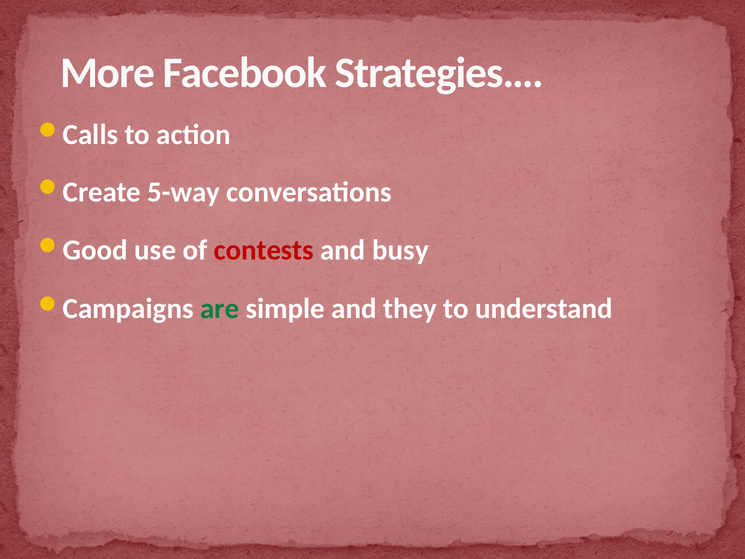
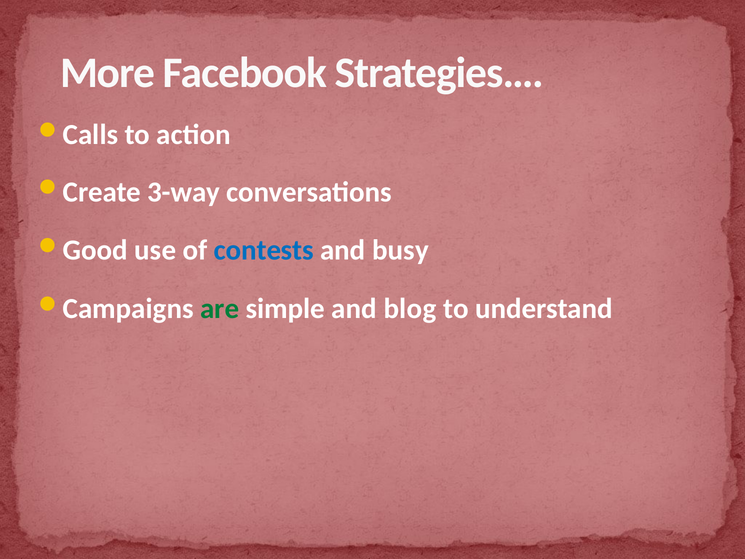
5-way: 5-way -> 3-way
contests colour: red -> blue
they: they -> blog
